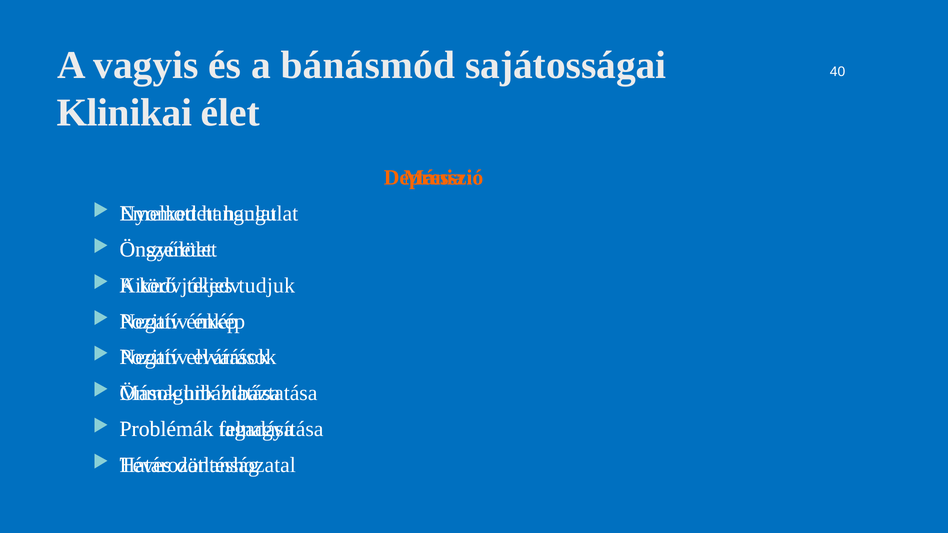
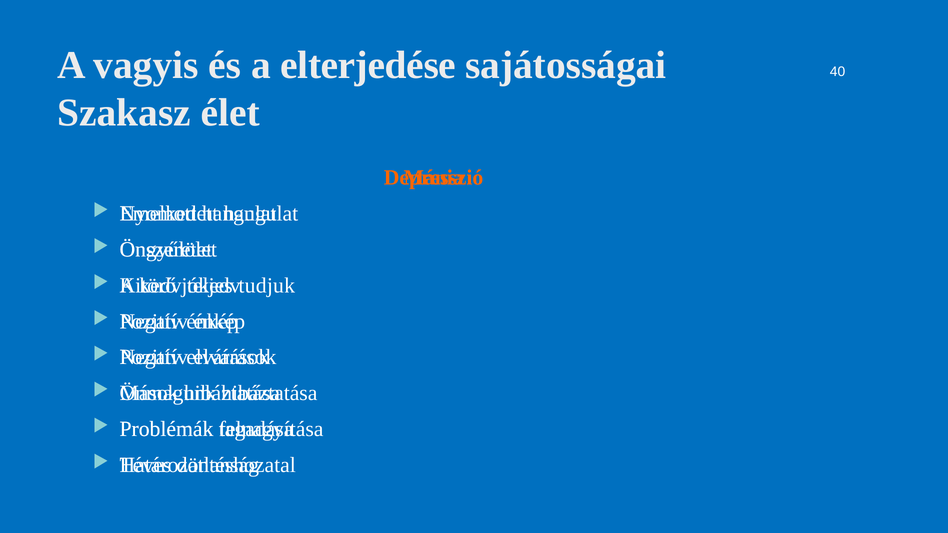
bánásmód: bánásmód -> elterjedése
Klinikai: Klinikai -> Szakasz
